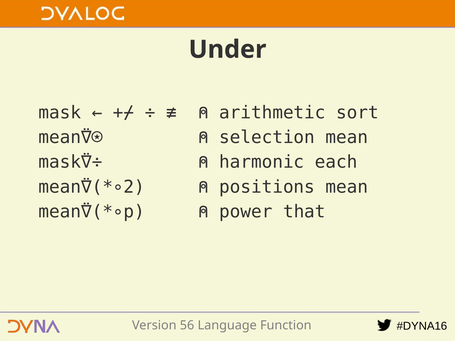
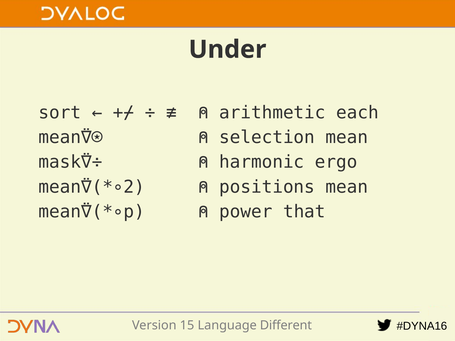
mask: mask -> sort
sort: sort -> each
each: each -> ergo
56: 56 -> 15
Function: Function -> Different
